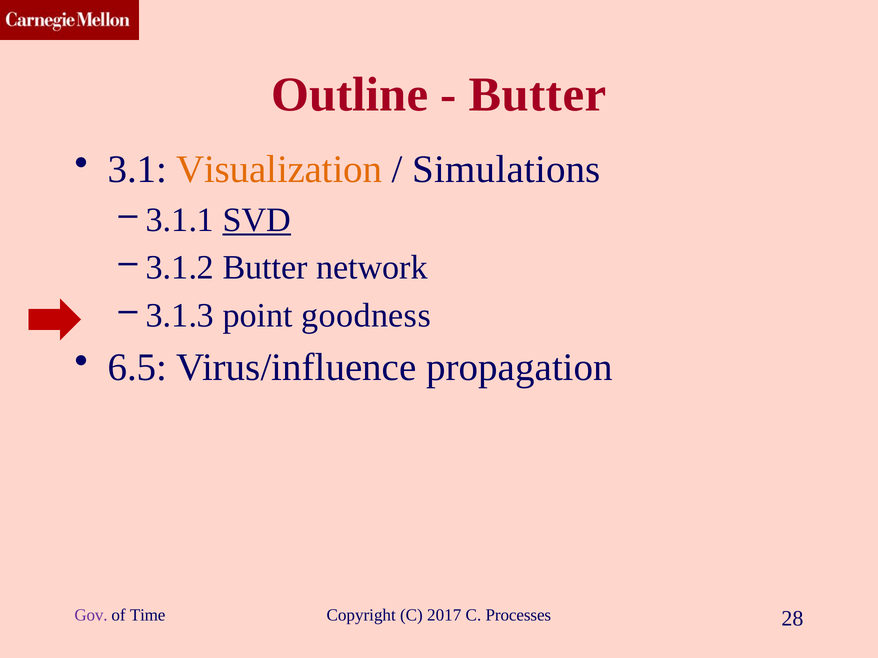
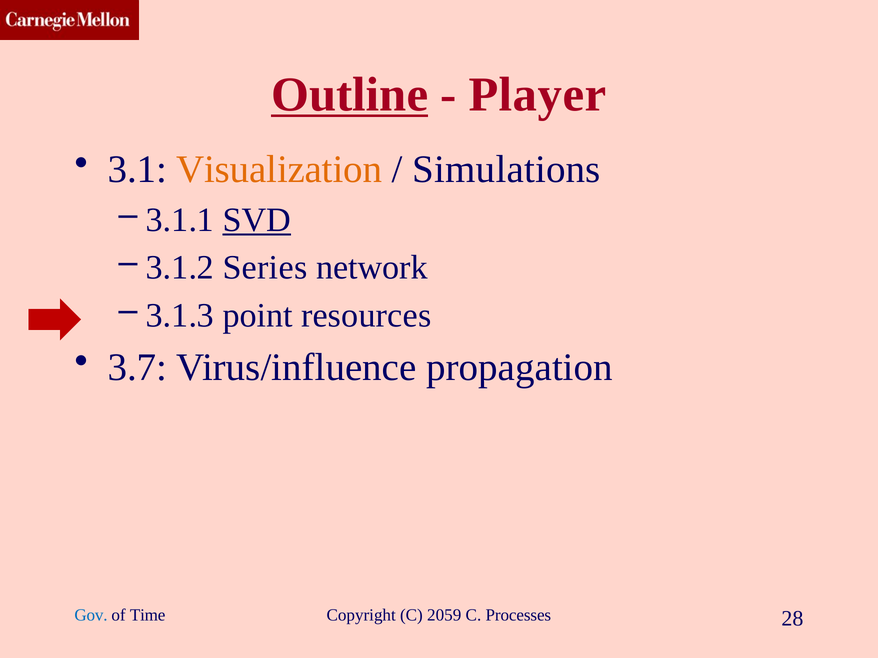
Outline underline: none -> present
Butter at (537, 95): Butter -> Player
Butter at (265, 268): Butter -> Series
goodness: goodness -> resources
6.5: 6.5 -> 3.7
Gov colour: purple -> blue
2017: 2017 -> 2059
